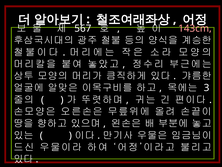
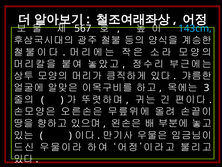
143cm colour: pink -> light blue
